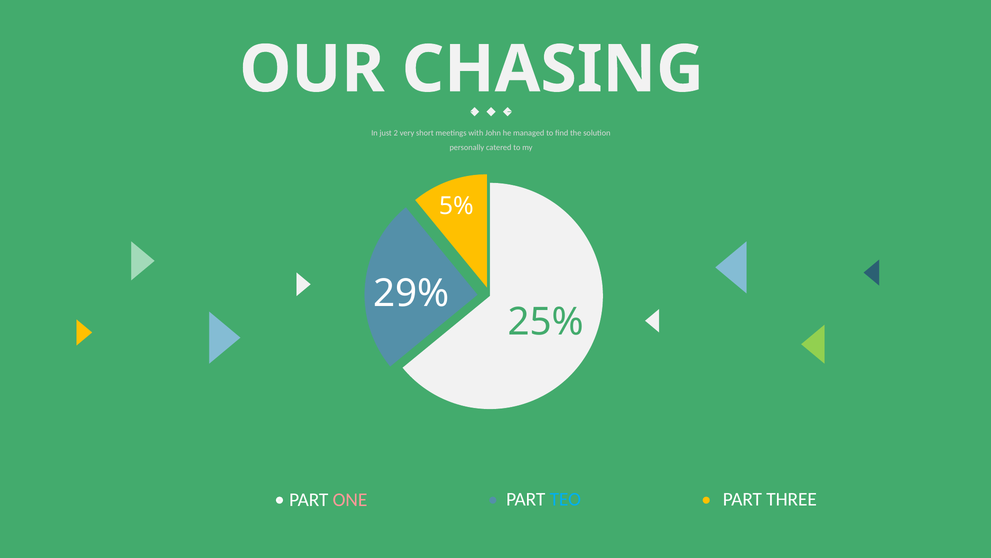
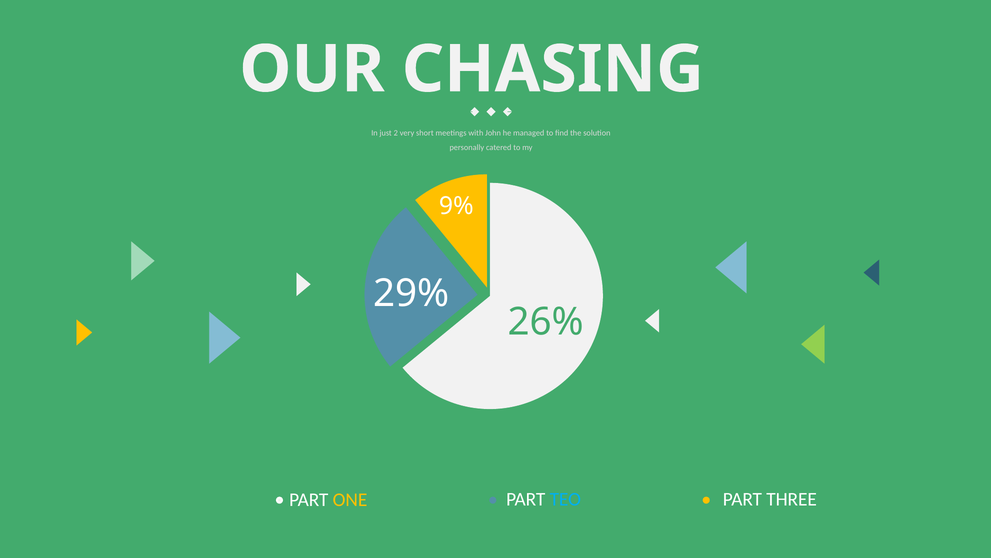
5%: 5% -> 9%
25%: 25% -> 26%
ONE colour: pink -> yellow
